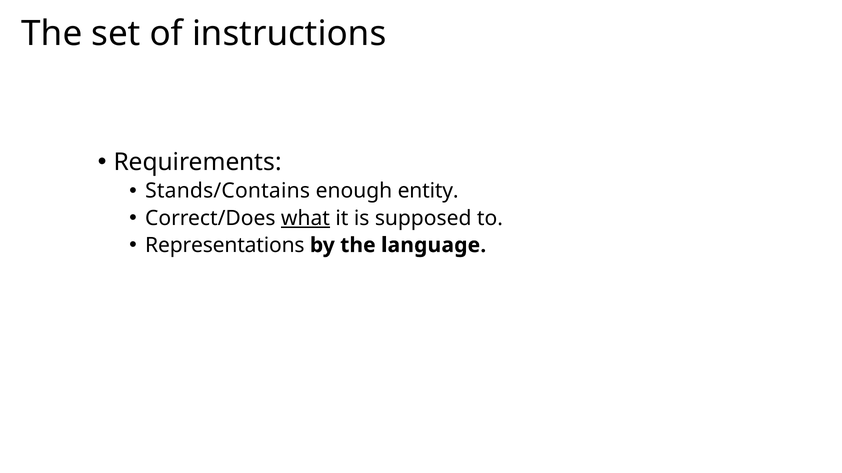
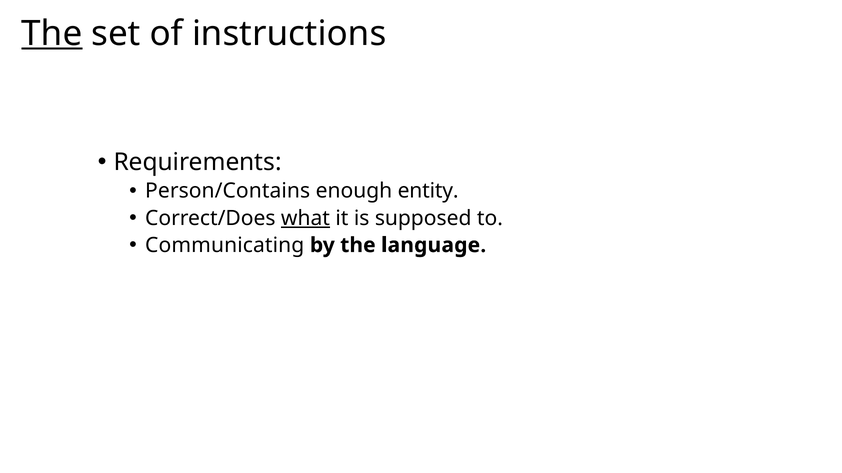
The at (52, 34) underline: none -> present
Stands/Contains: Stands/Contains -> Person/Contains
Representations: Representations -> Communicating
